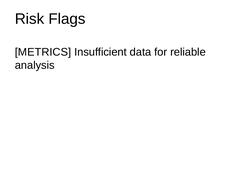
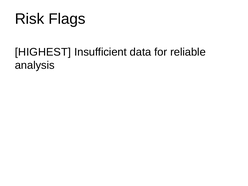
METRICS: METRICS -> HIGHEST
